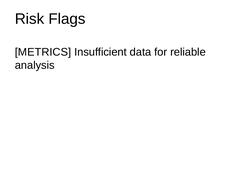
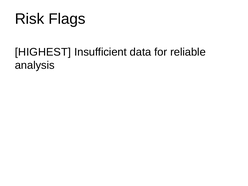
METRICS: METRICS -> HIGHEST
